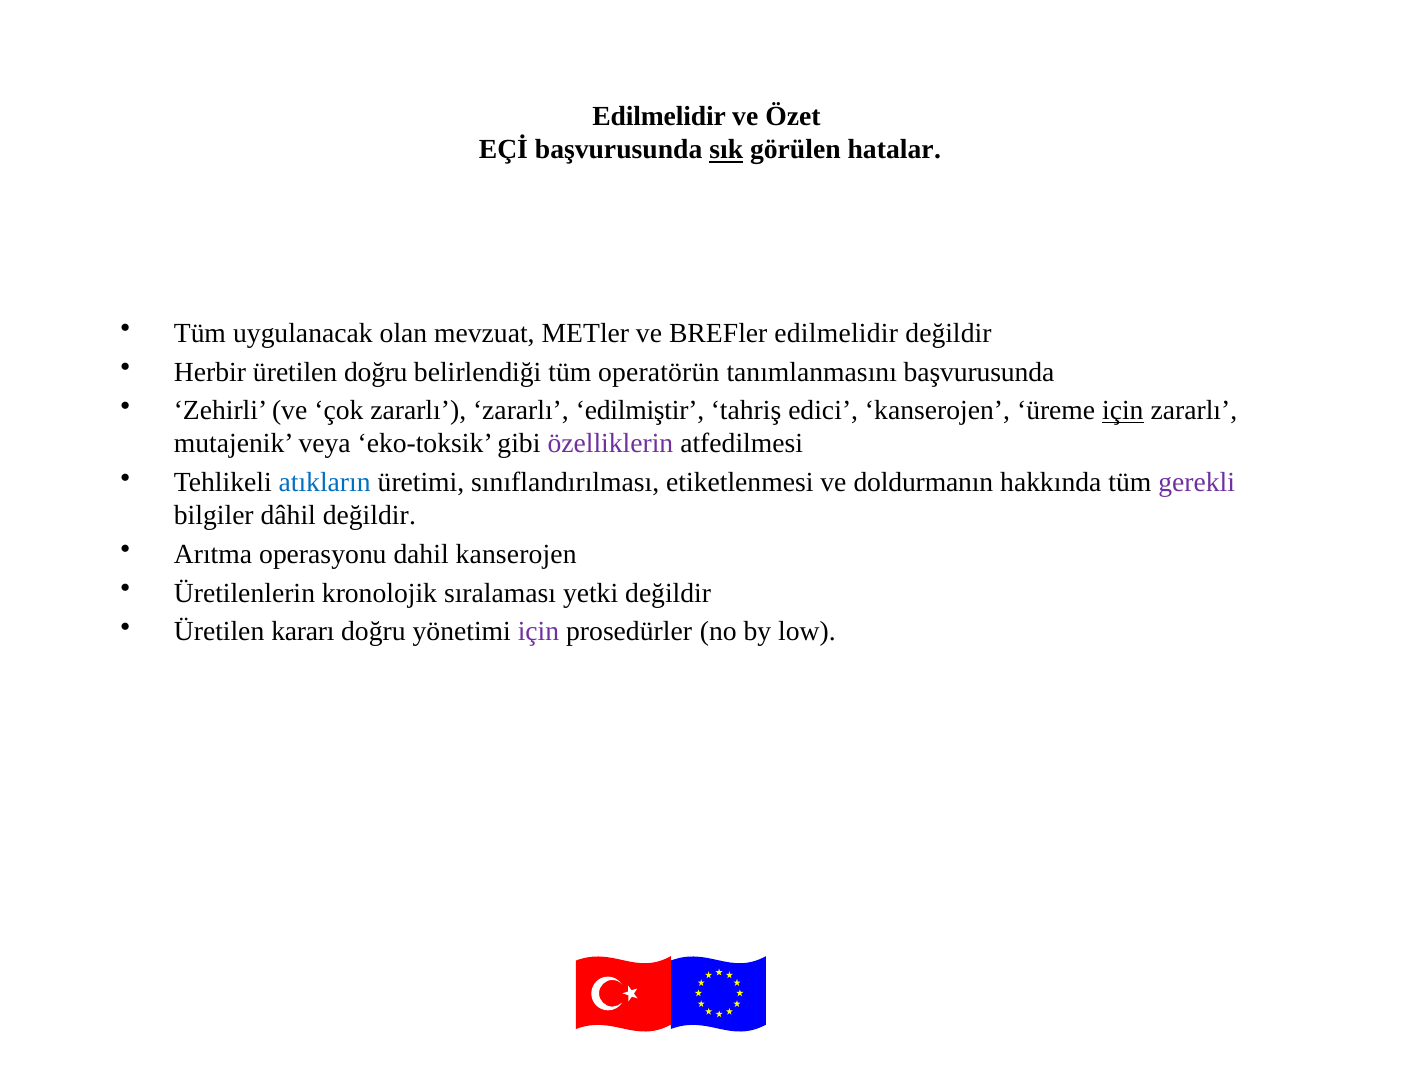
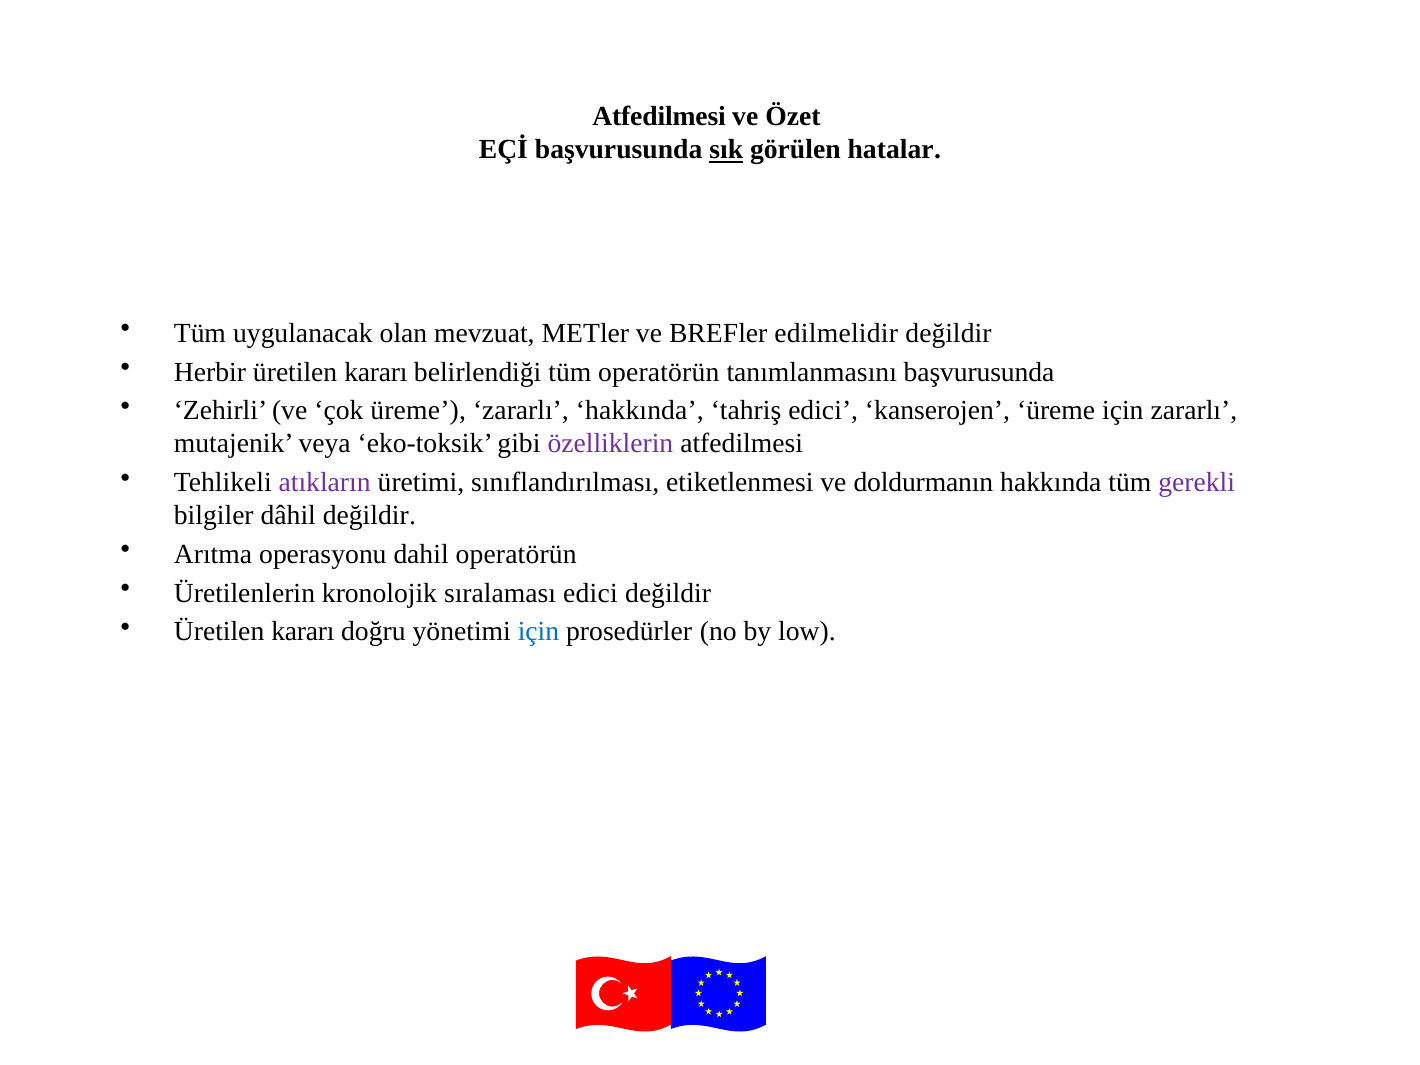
Edilmelidir at (659, 117): Edilmelidir -> Atfedilmesi
Herbir üretilen doğru: doğru -> kararı
çok zararlı: zararlı -> üreme
zararlı edilmiştir: edilmiştir -> hakkında
için at (1123, 411) underline: present -> none
atıkların colour: blue -> purple
dahil kanserojen: kanserojen -> operatörün
sıralaması yetki: yetki -> edici
için at (538, 632) colour: purple -> blue
